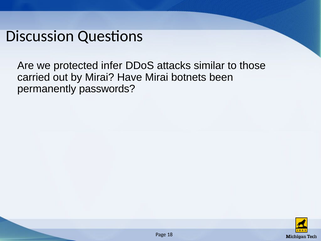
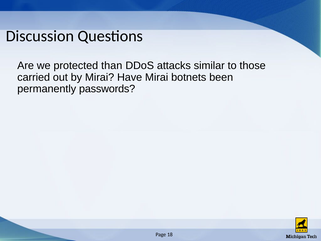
infer: infer -> than
